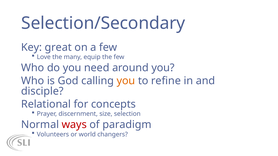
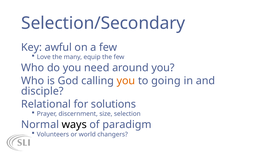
great: great -> awful
refine: refine -> going
concepts: concepts -> solutions
ways colour: red -> black
